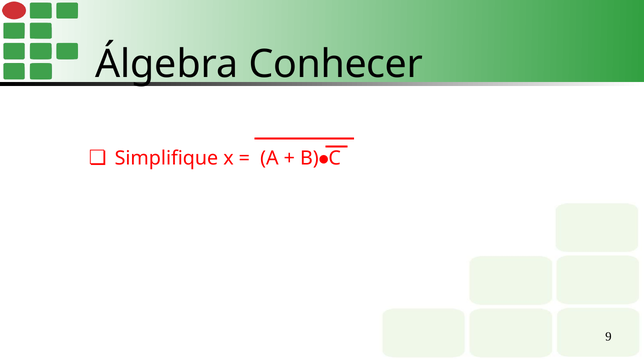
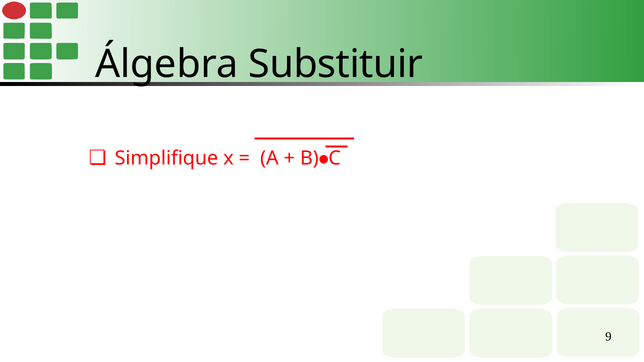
Conhecer: Conhecer -> Substituir
